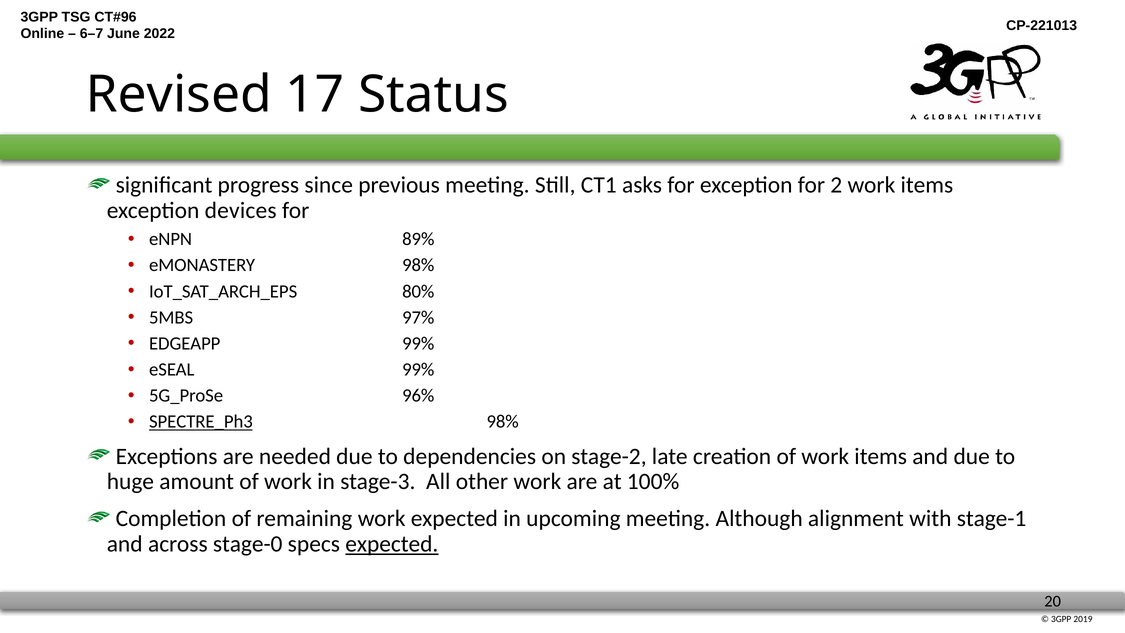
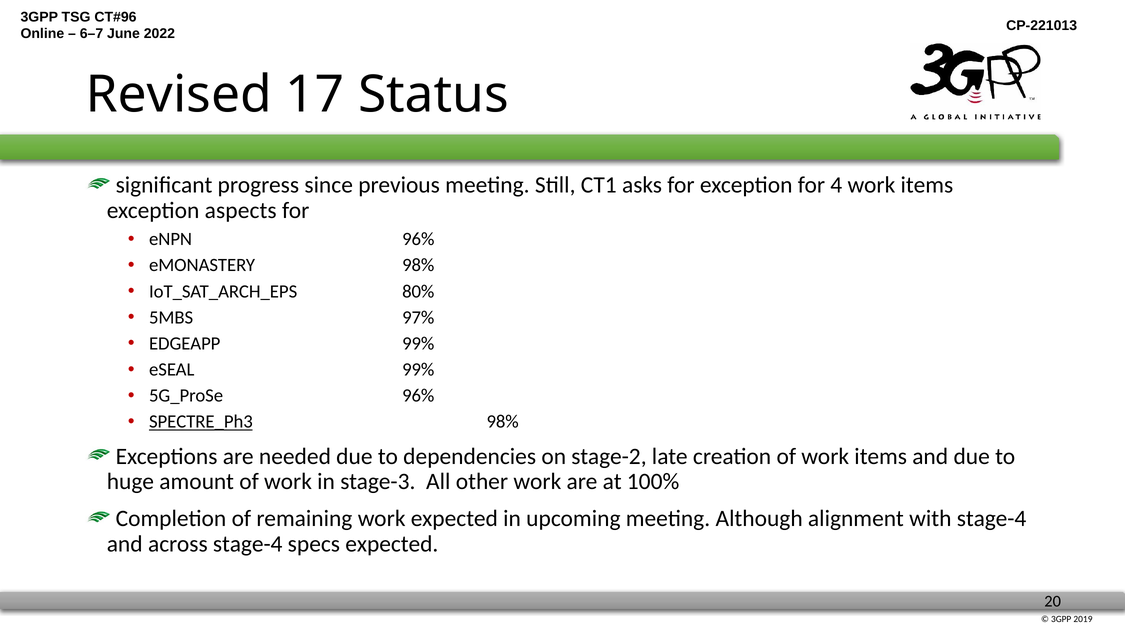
2: 2 -> 4
devices: devices -> aspects
eNPN 89%: 89% -> 96%
with stage-1: stage-1 -> stage-4
across stage-0: stage-0 -> stage-4
expected at (392, 544) underline: present -> none
